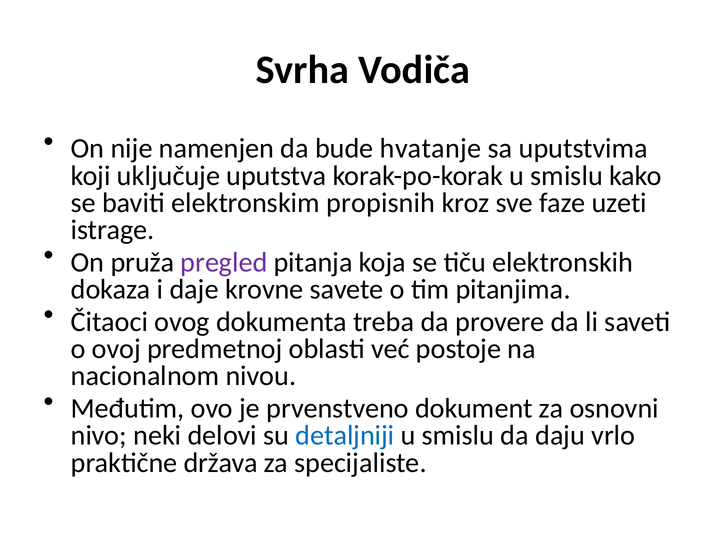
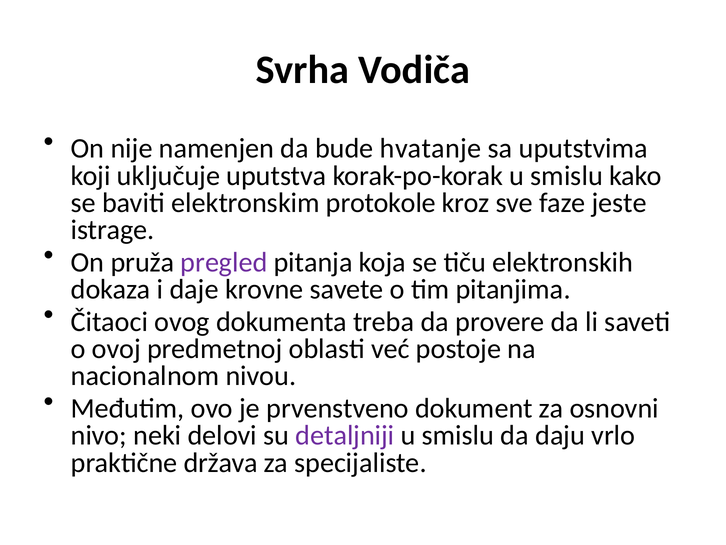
propisnih: propisnih -> protokole
uzeti: uzeti -> jeste
detaljniji colour: blue -> purple
